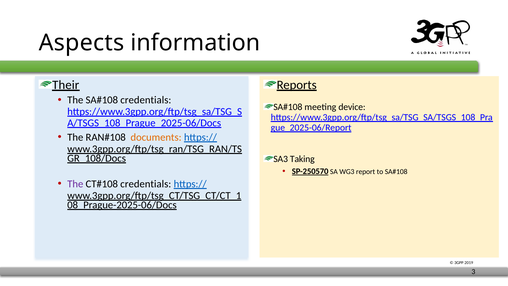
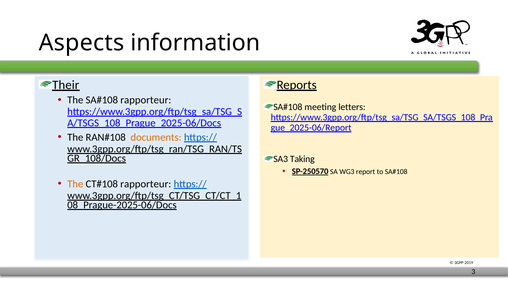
credentials at (146, 100): credentials -> rapporteur
device: device -> letters
The at (75, 184) colour: purple -> orange
credentials at (146, 184): credentials -> rapporteur
